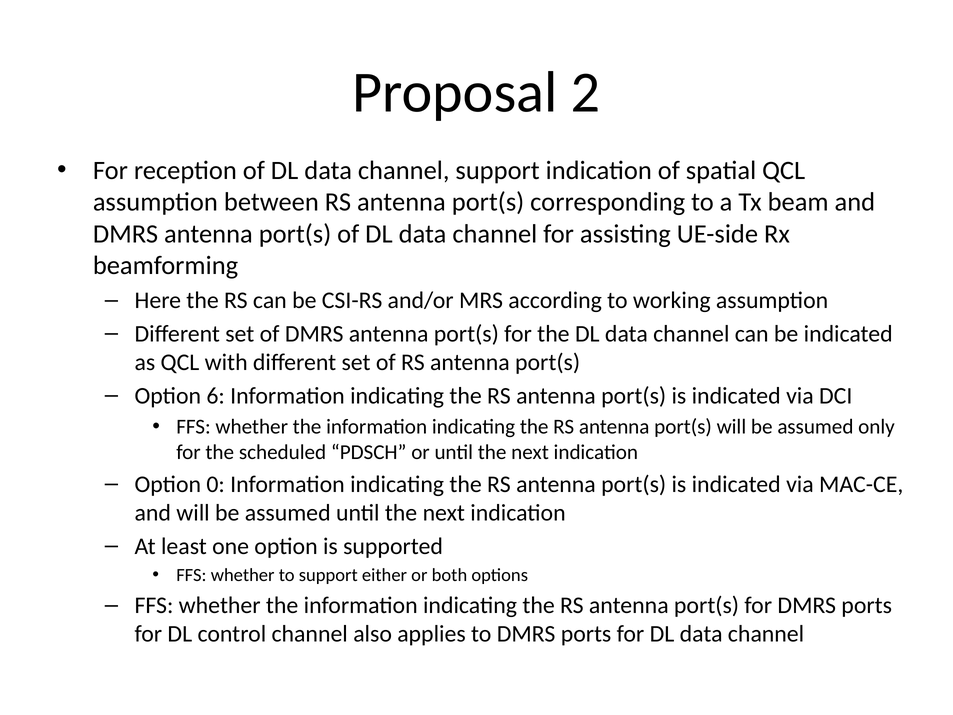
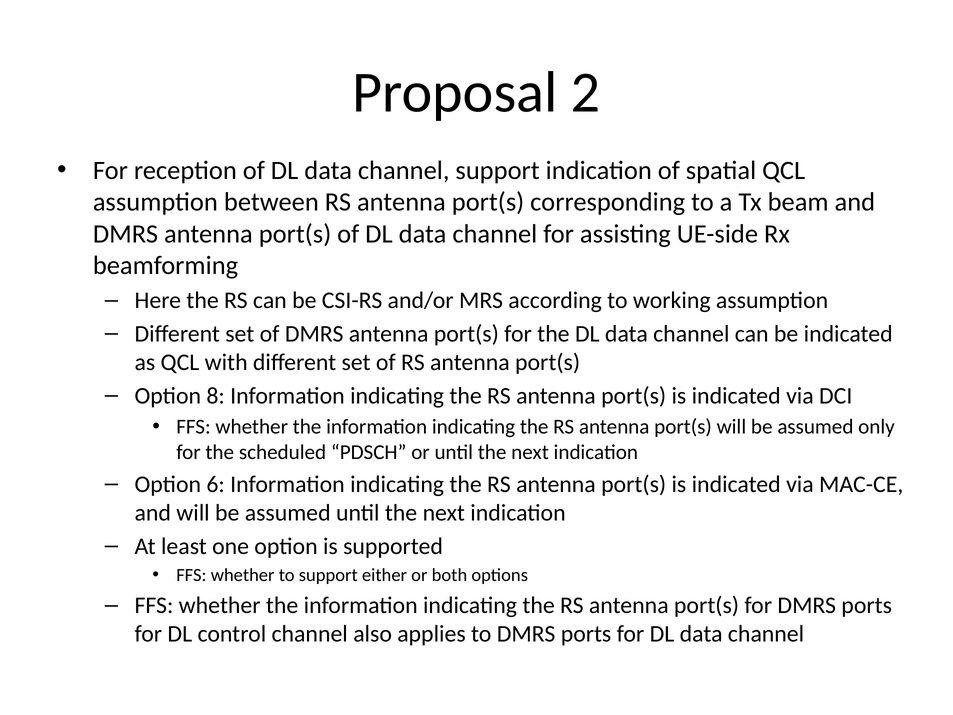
6: 6 -> 8
0: 0 -> 6
